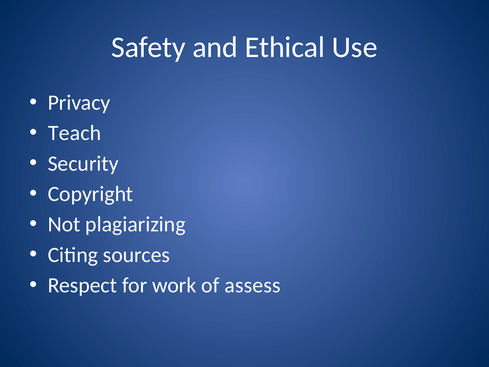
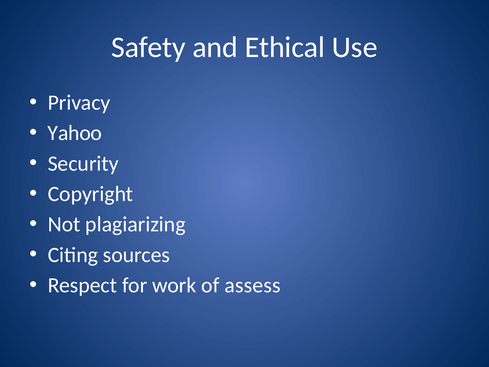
Teach: Teach -> Yahoo
